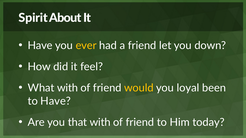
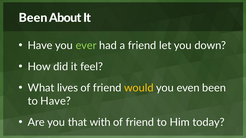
Spirit at (33, 18): Spirit -> Been
ever colour: yellow -> light green
What with: with -> lives
loyal: loyal -> even
